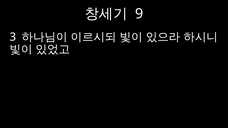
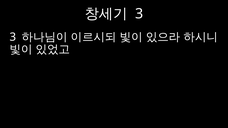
9 at (139, 14): 9 -> 3
